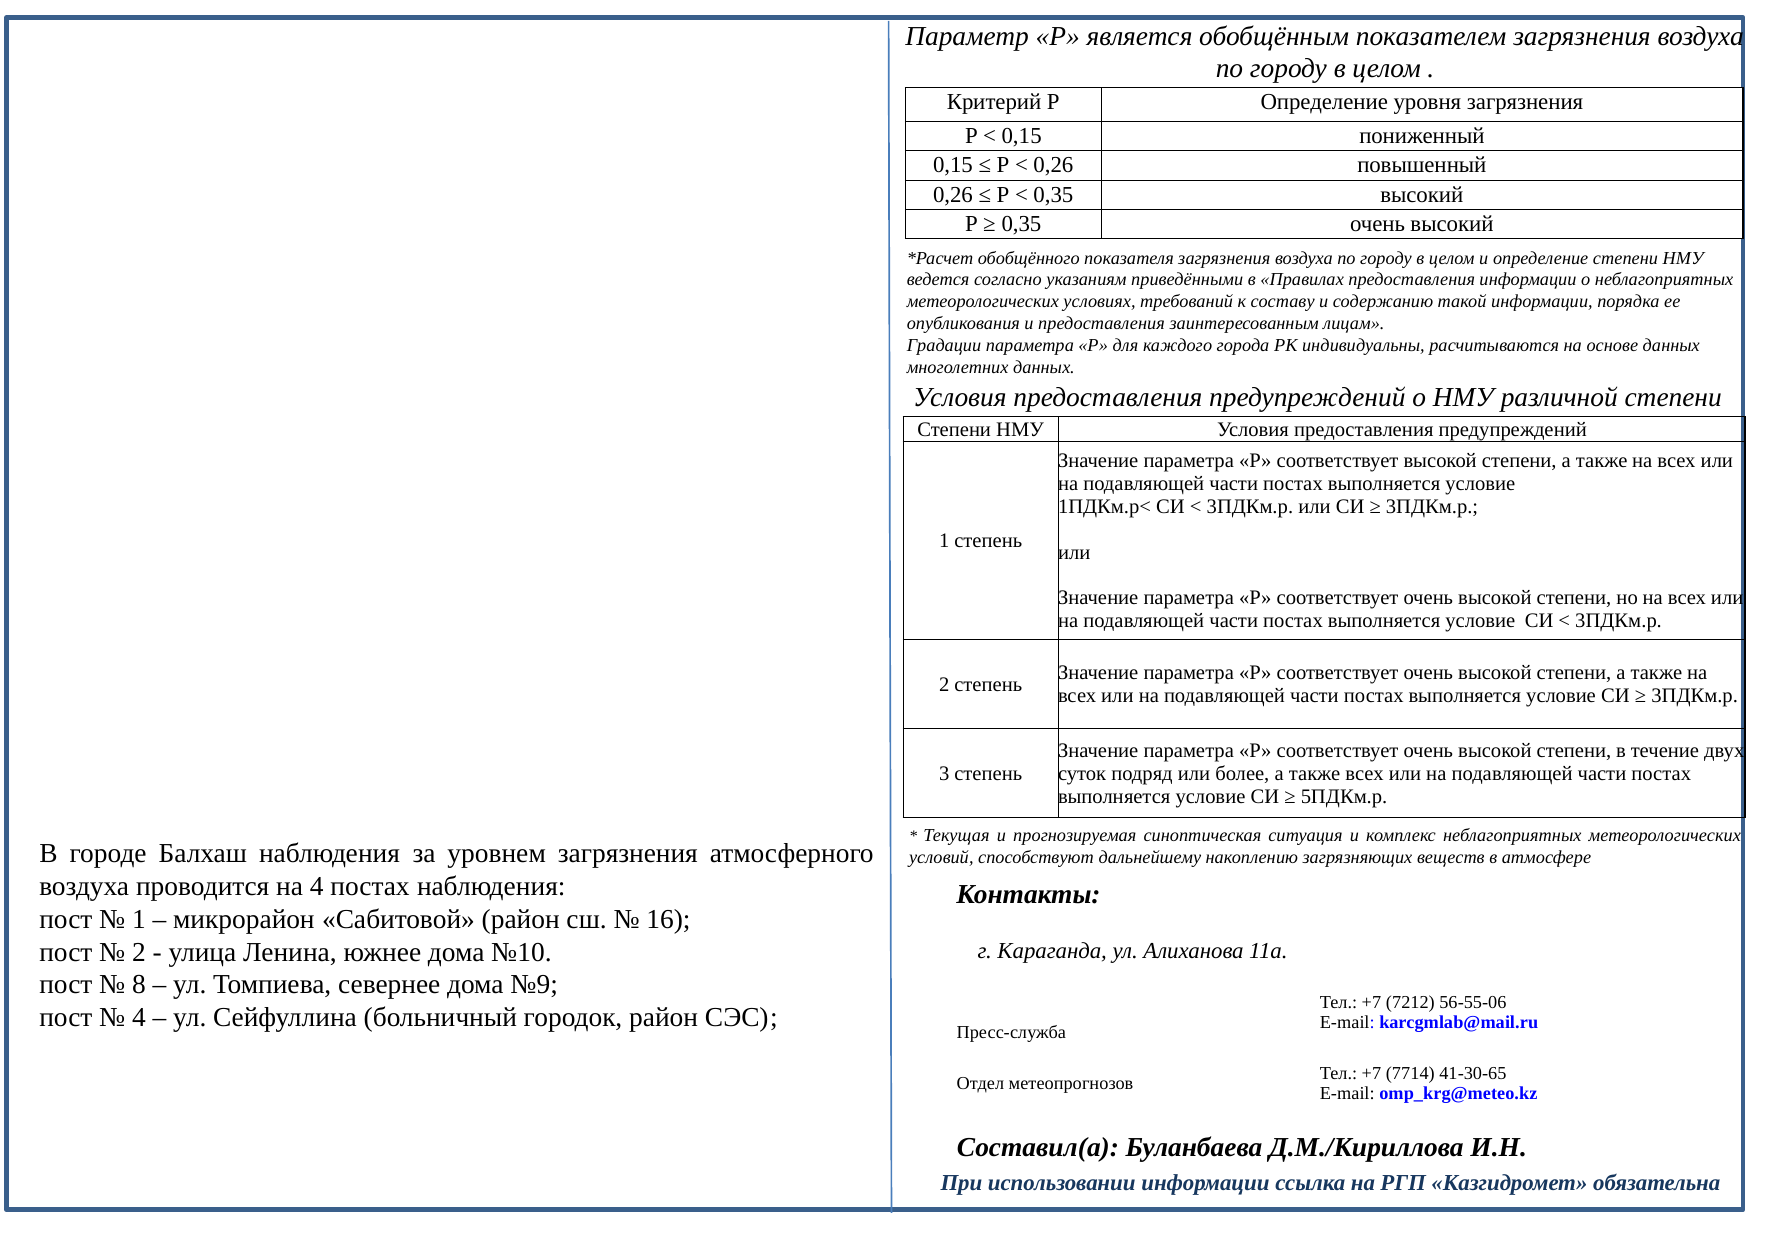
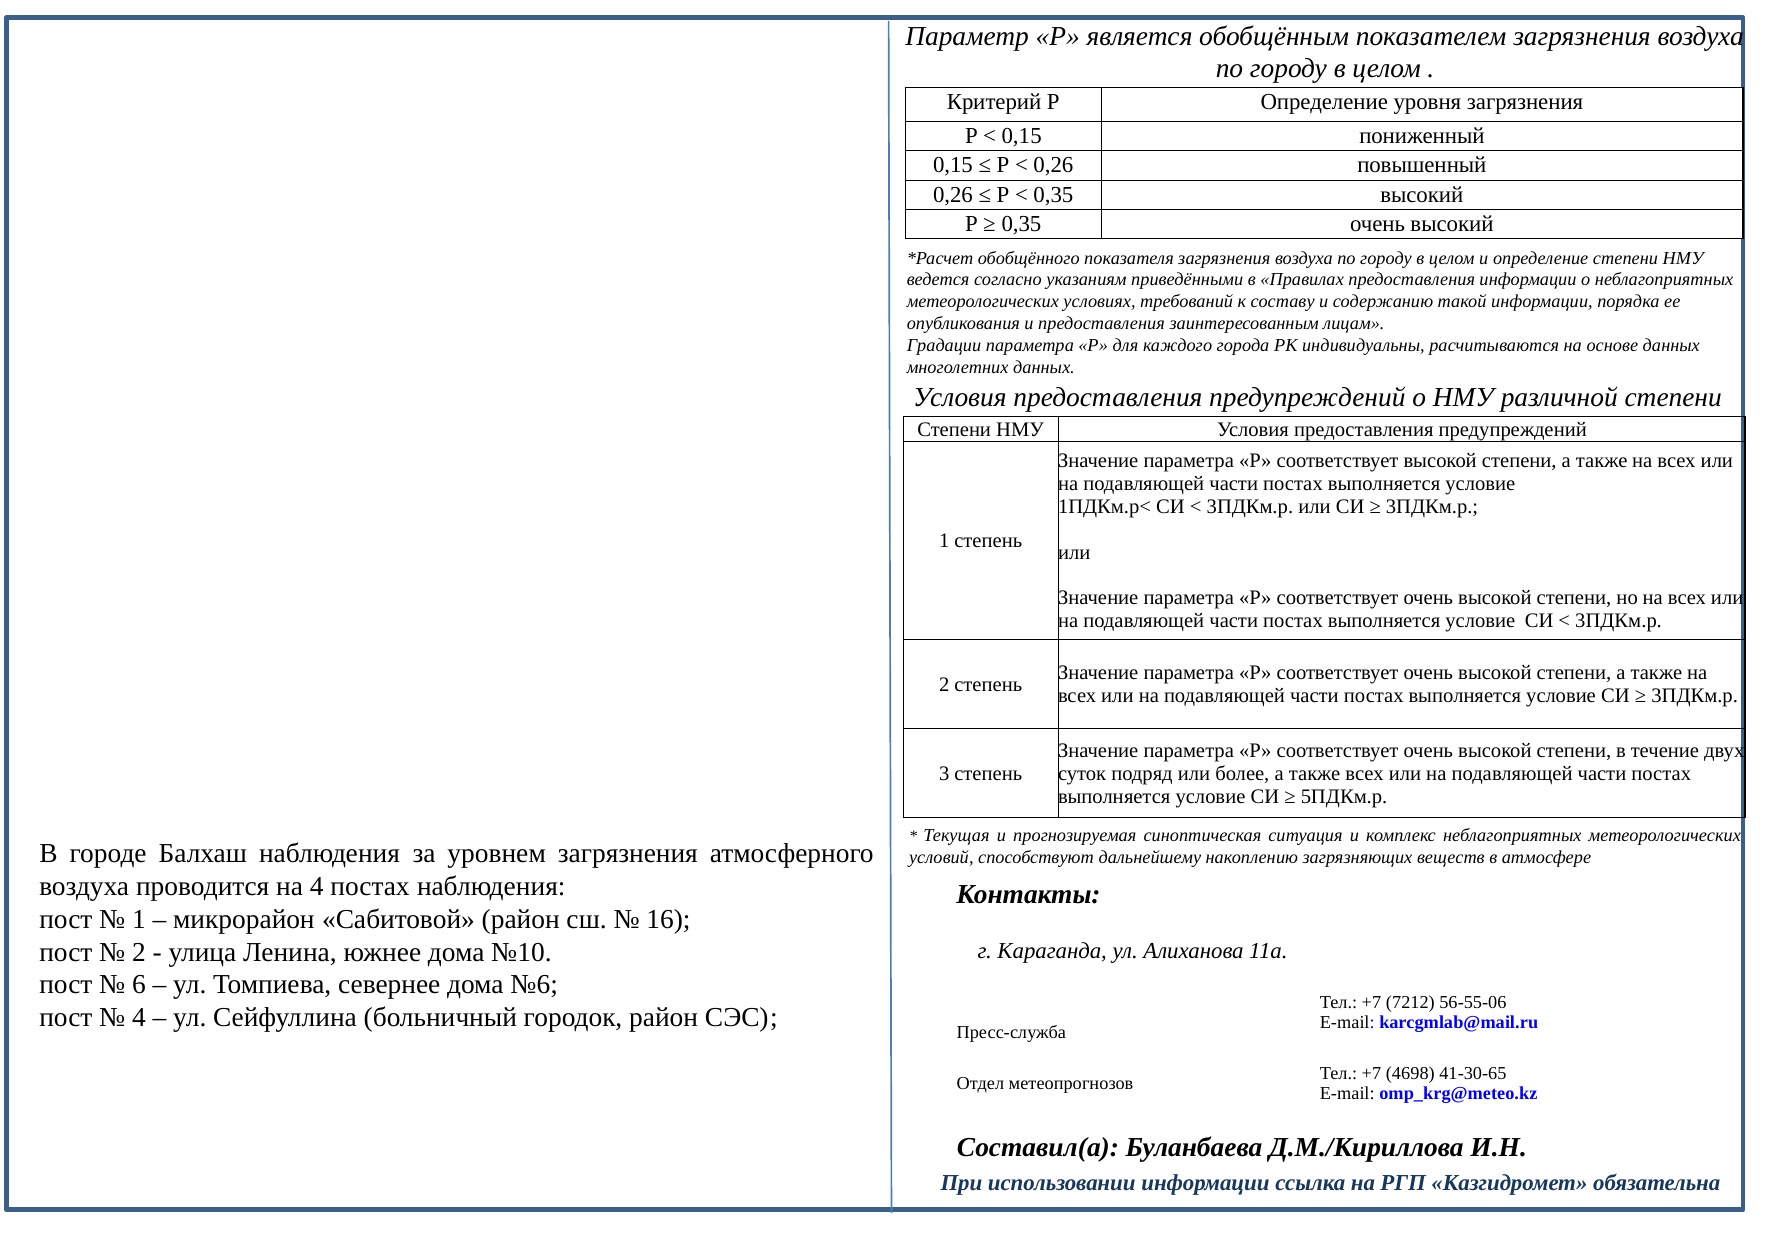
8: 8 -> 6
№9: №9 -> №6
7714: 7714 -> 4698
